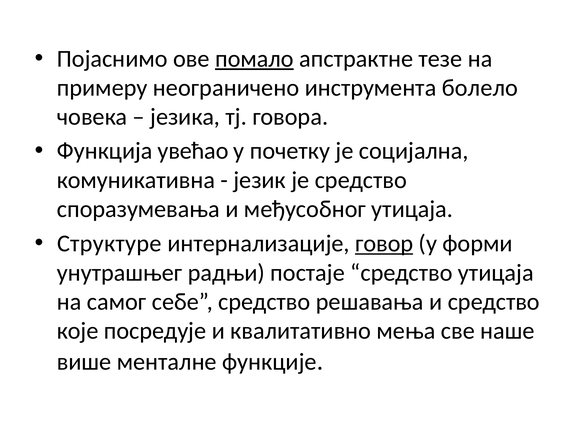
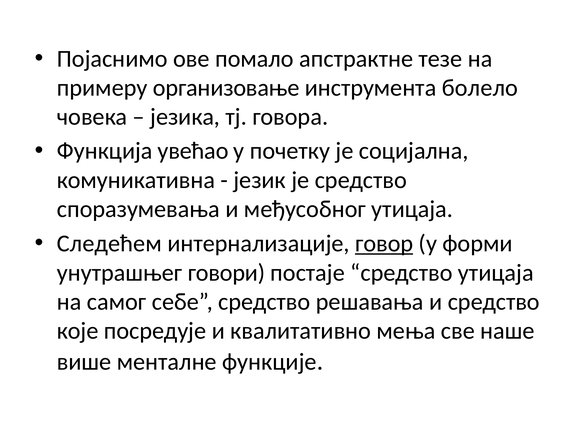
помало underline: present -> none
неограничено: неограничено -> организовање
Структуре: Структуре -> Следећем
радњи: радњи -> говори
